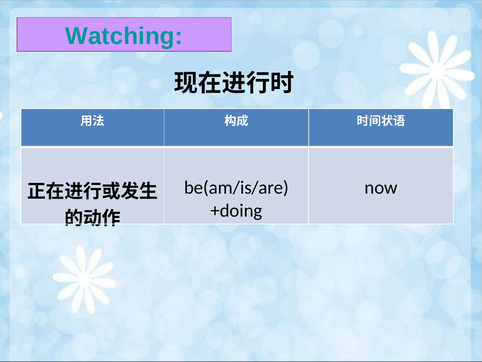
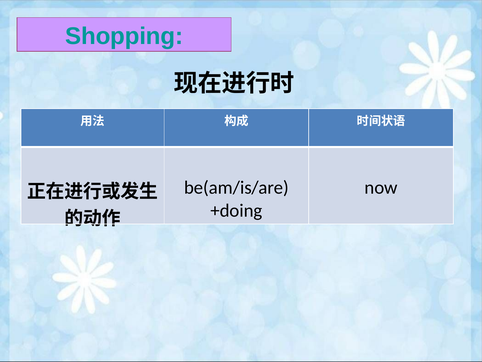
Watching: Watching -> Shopping
